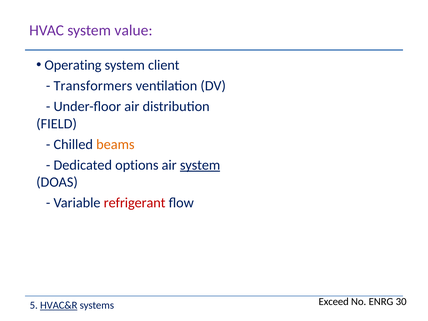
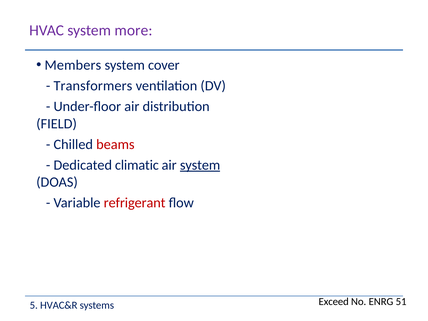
value: value -> more
Operating: Operating -> Members
client: client -> cover
beams colour: orange -> red
options: options -> climatic
30: 30 -> 51
HVAC&R underline: present -> none
